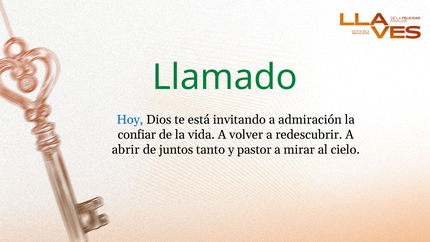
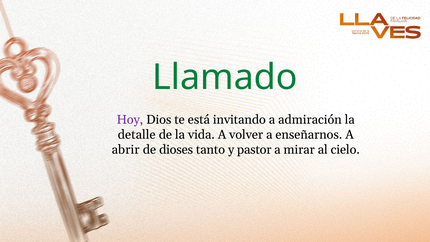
Hoy colour: blue -> purple
confiar: confiar -> detalle
redescubrir: redescubrir -> enseñarnos
juntos: juntos -> dioses
